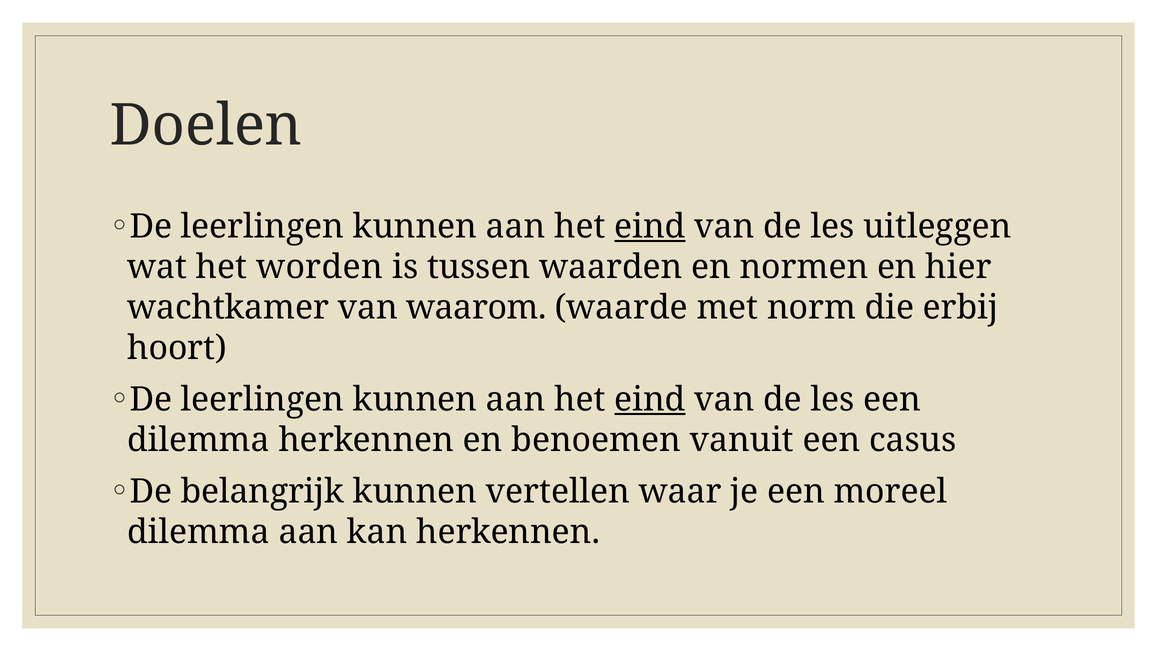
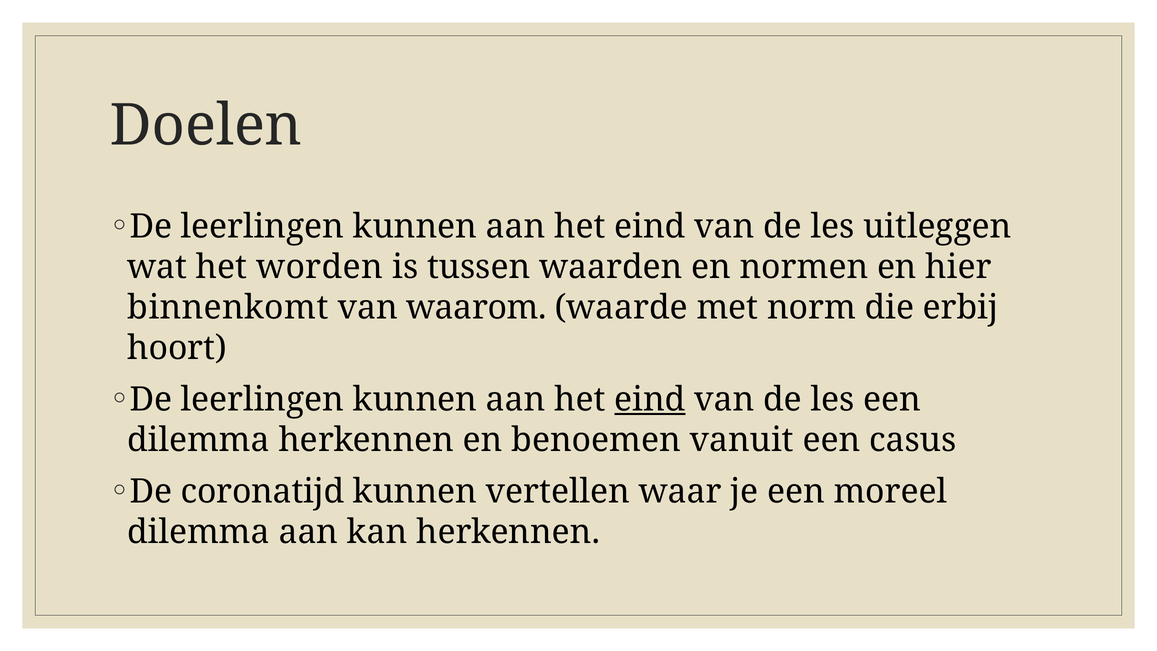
eind at (650, 227) underline: present -> none
wachtkamer: wachtkamer -> binnenkomt
belangrijk: belangrijk -> coronatijd
